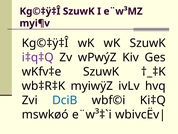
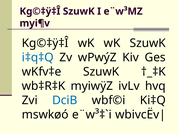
i‡q‡Q colour: purple -> blue
